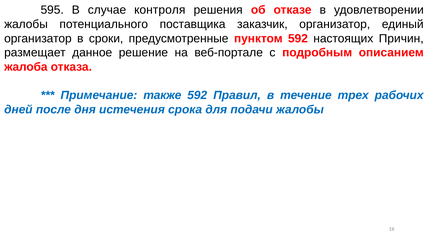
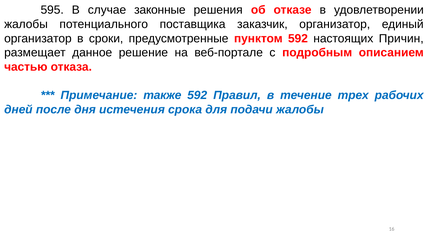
контроля: контроля -> законные
жалоба: жалоба -> частью
